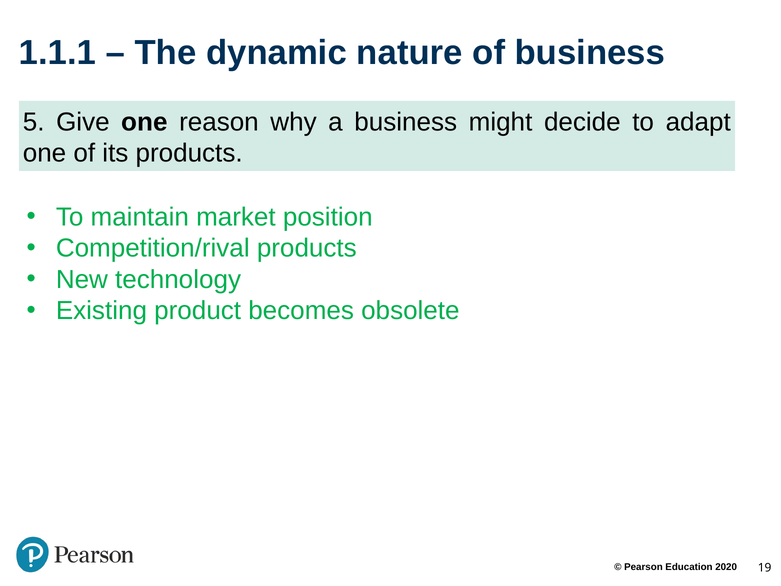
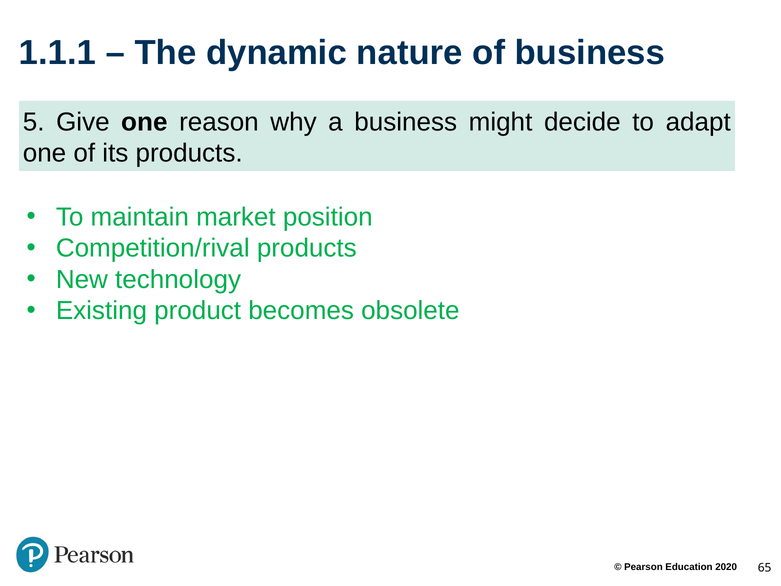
19: 19 -> 65
